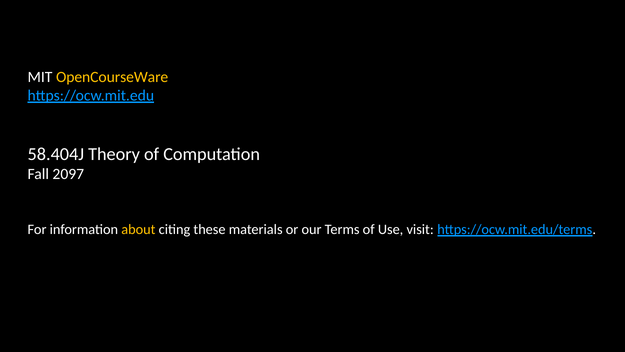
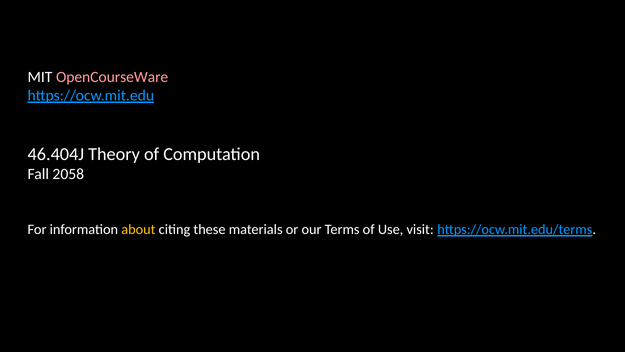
OpenCourseWare colour: yellow -> pink
58.404J: 58.404J -> 46.404J
2097: 2097 -> 2058
